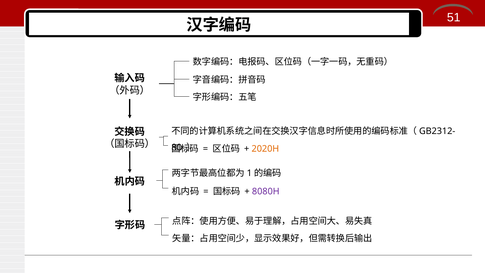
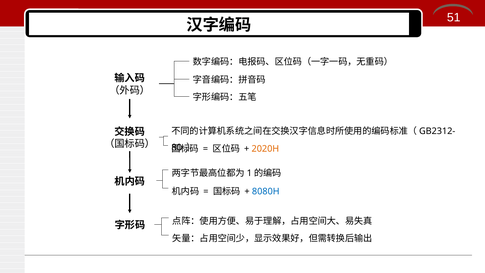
8080H colour: purple -> blue
